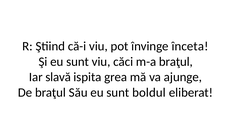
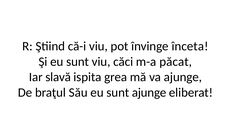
m-a braţul: braţul -> păcat
sunt boldul: boldul -> ajunge
